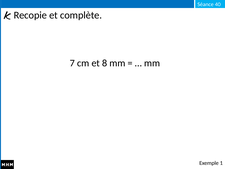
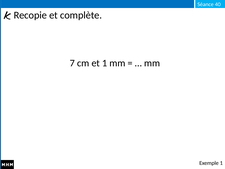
et 8: 8 -> 1
